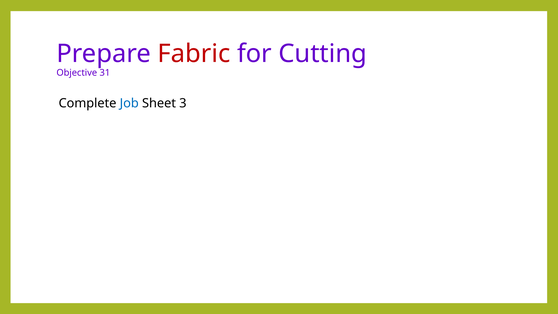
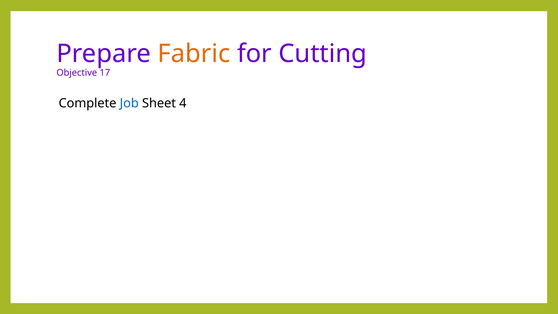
Fabric colour: red -> orange
31: 31 -> 17
3: 3 -> 4
